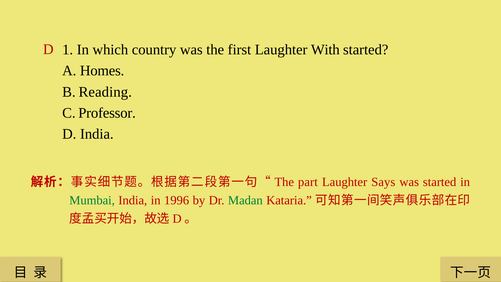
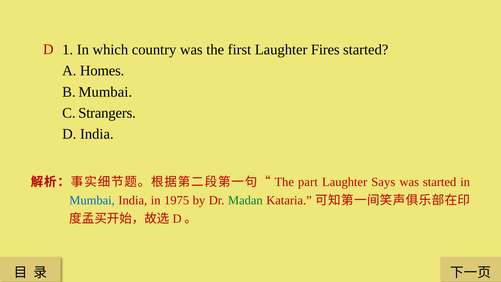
With: With -> Fires
B Reading: Reading -> Mumbai
Professor: Professor -> Strangers
Mumbai at (92, 200) colour: green -> blue
1996: 1996 -> 1975
